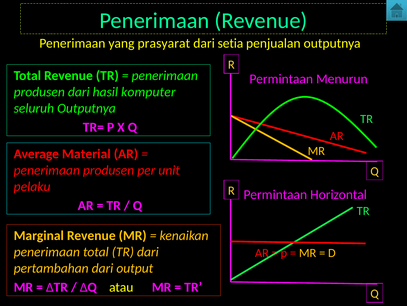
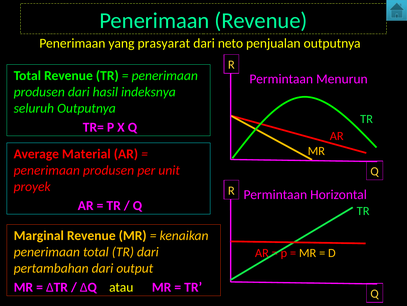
setia: setia -> neto
komputer: komputer -> indeksnya
pelaku: pelaku -> proyek
